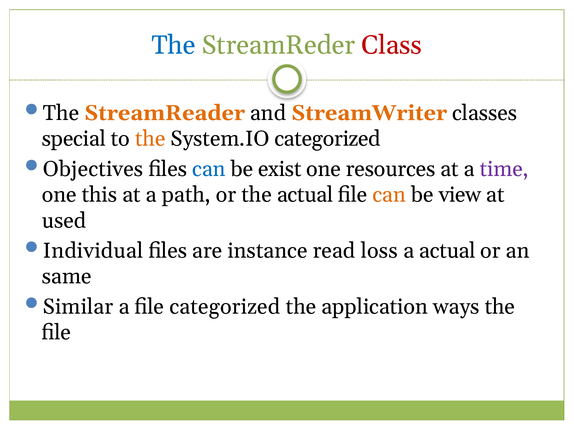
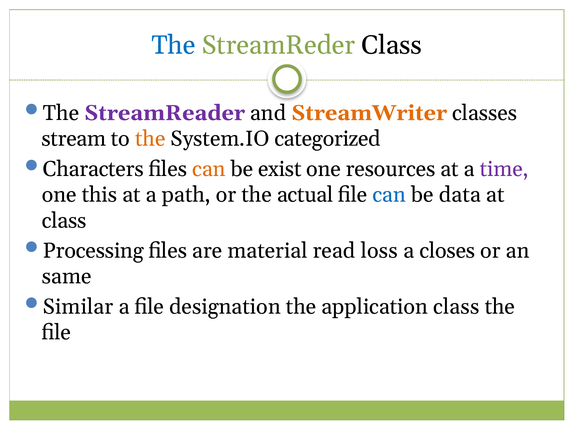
Class at (392, 45) colour: red -> black
StreamReader colour: orange -> purple
special: special -> stream
Objectives: Objectives -> Characters
can at (209, 169) colour: blue -> orange
can at (389, 195) colour: orange -> blue
view: view -> data
used at (64, 221): used -> class
Individual: Individual -> Processing
instance: instance -> material
a actual: actual -> closes
file categorized: categorized -> designation
application ways: ways -> class
